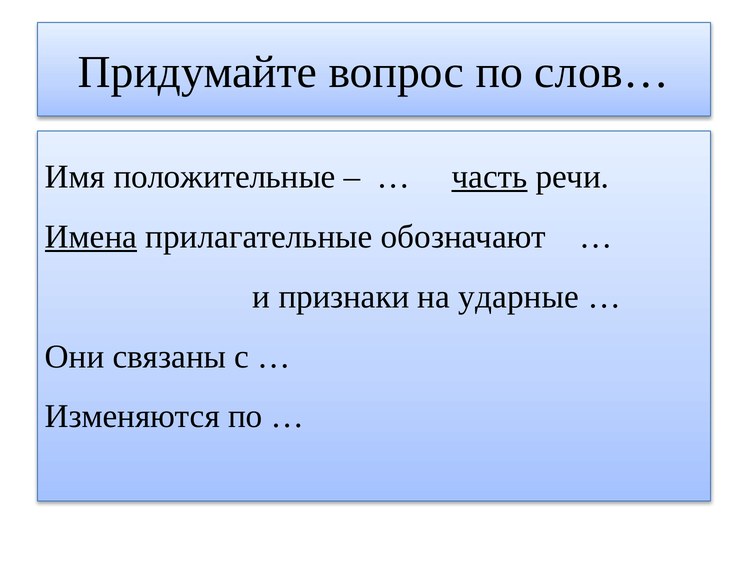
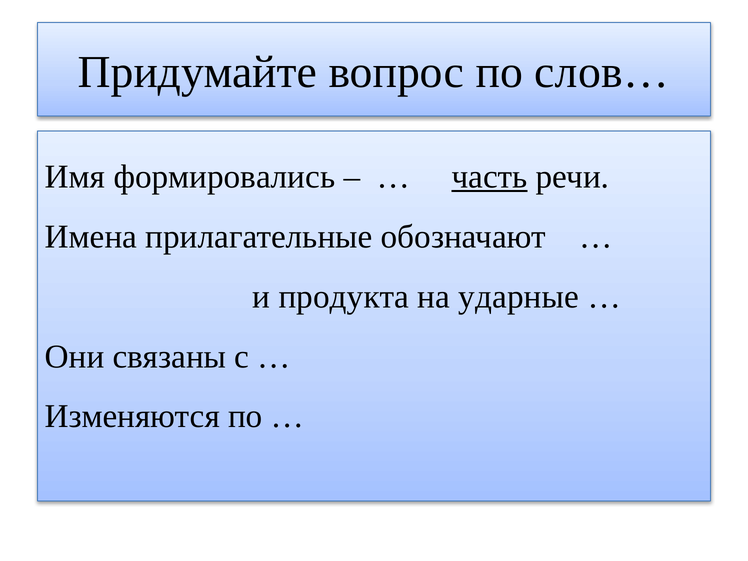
положительные: положительные -> формировались
Имена underline: present -> none
признаки: признаки -> продукта
